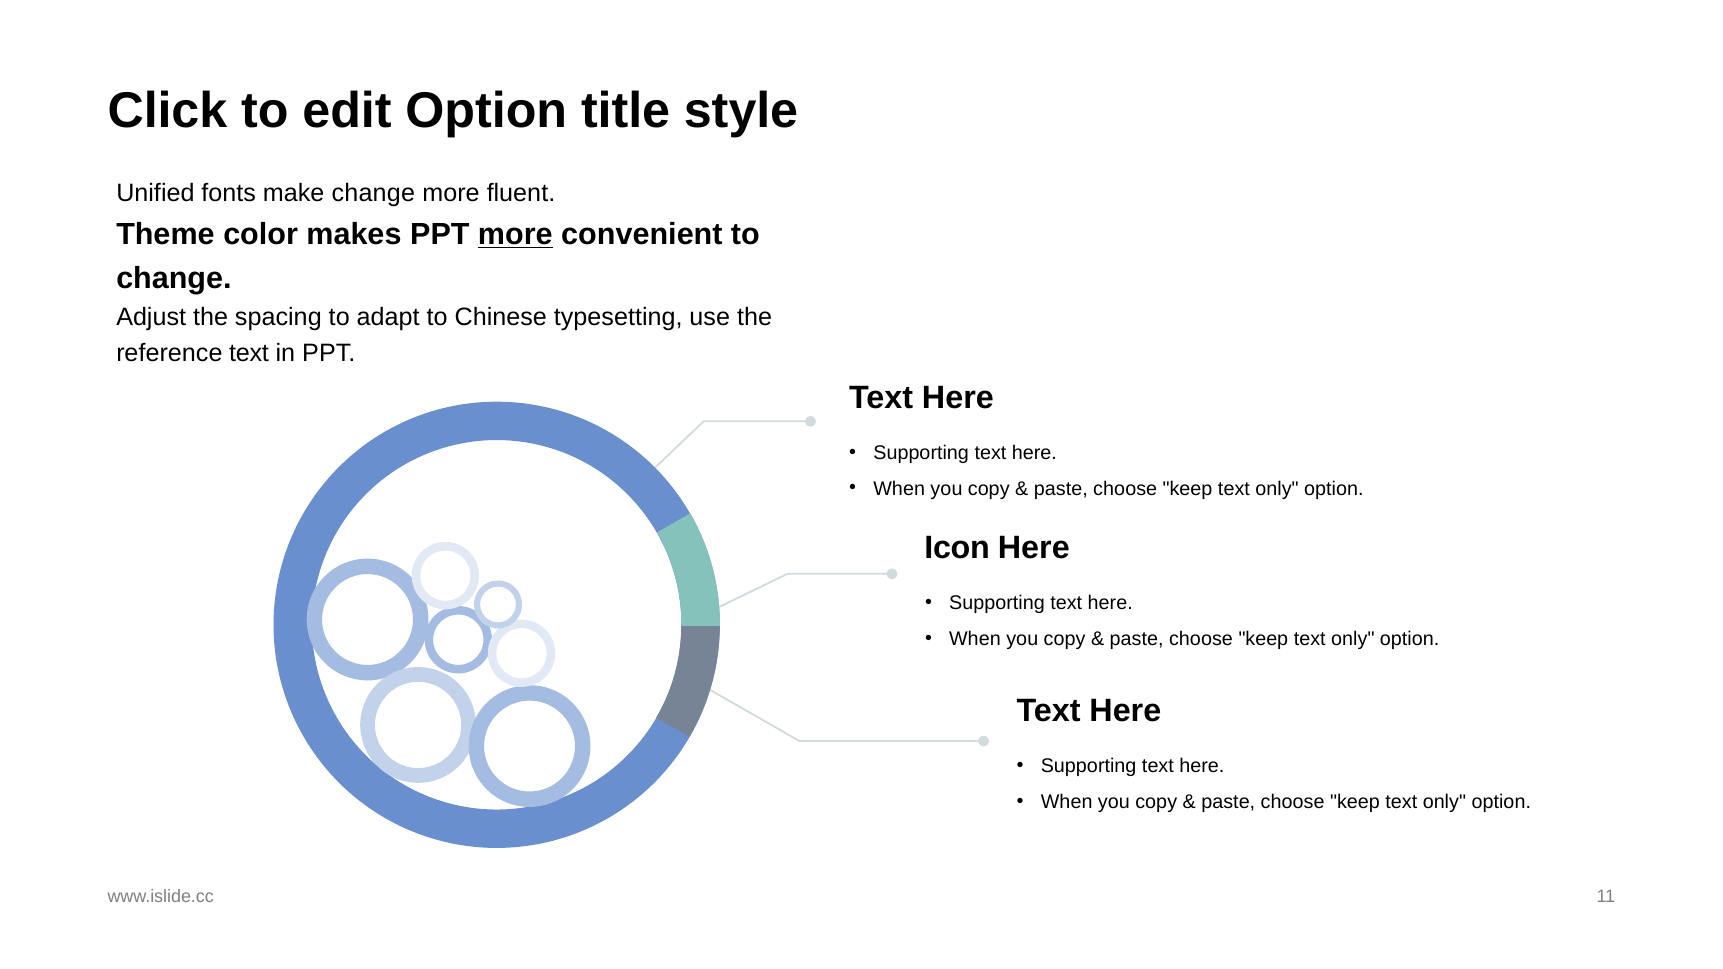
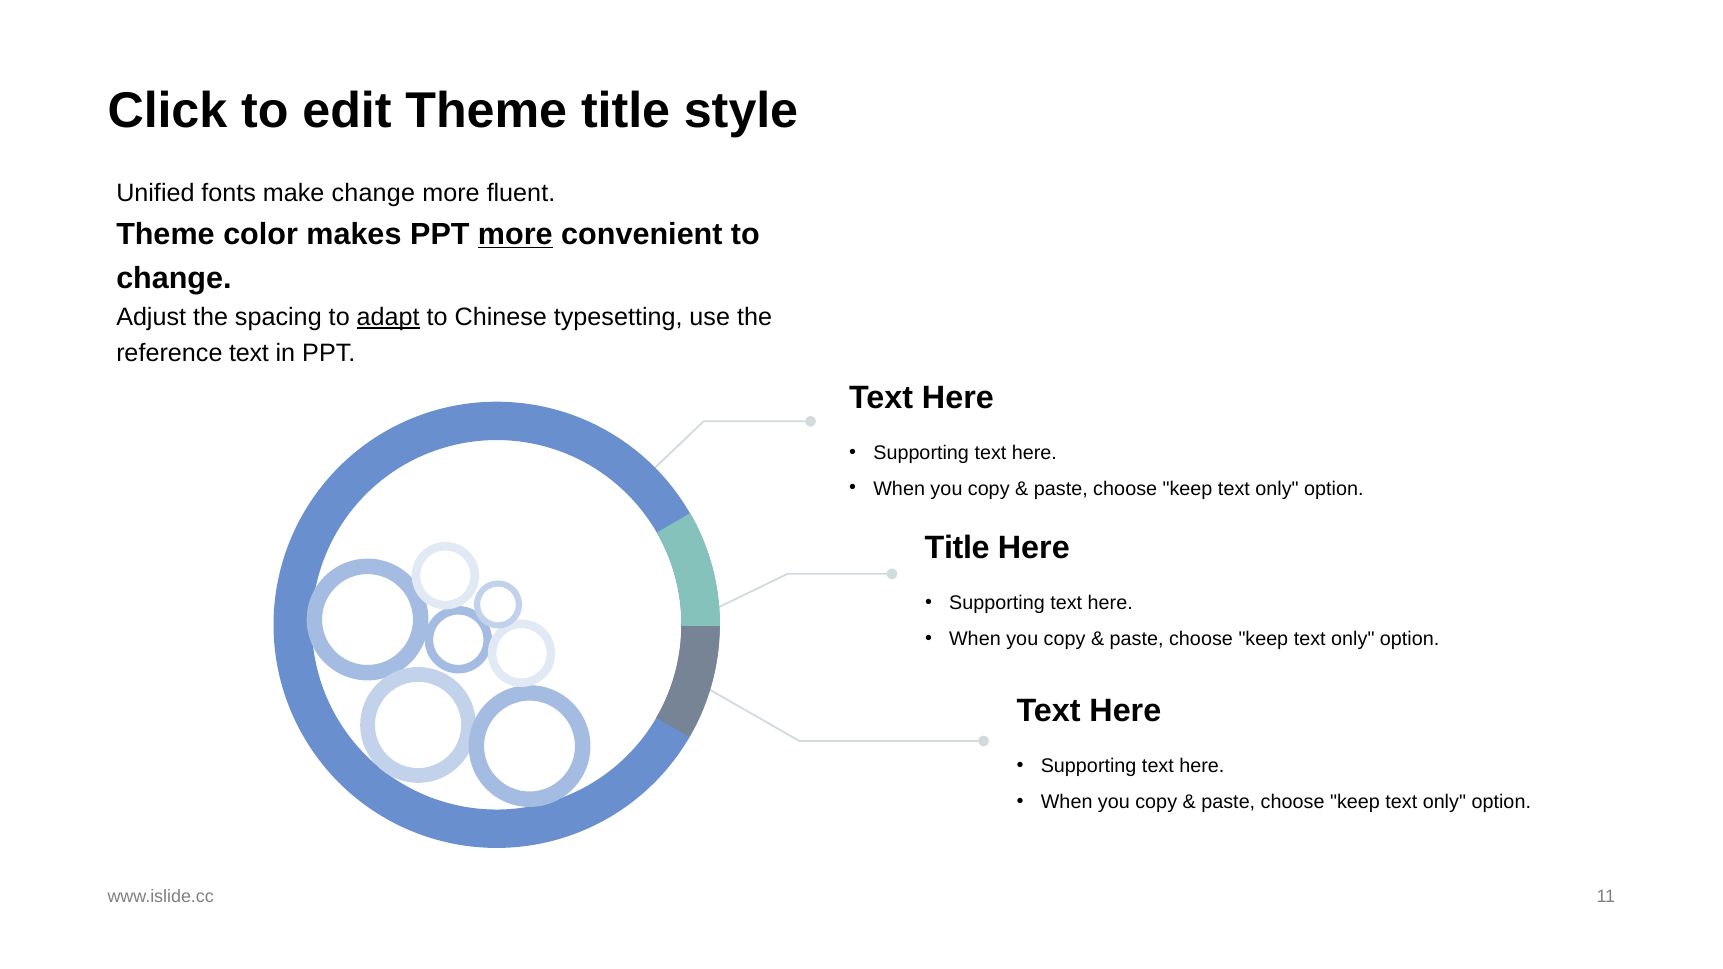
edit Option: Option -> Theme
adapt underline: none -> present
Icon at (957, 548): Icon -> Title
